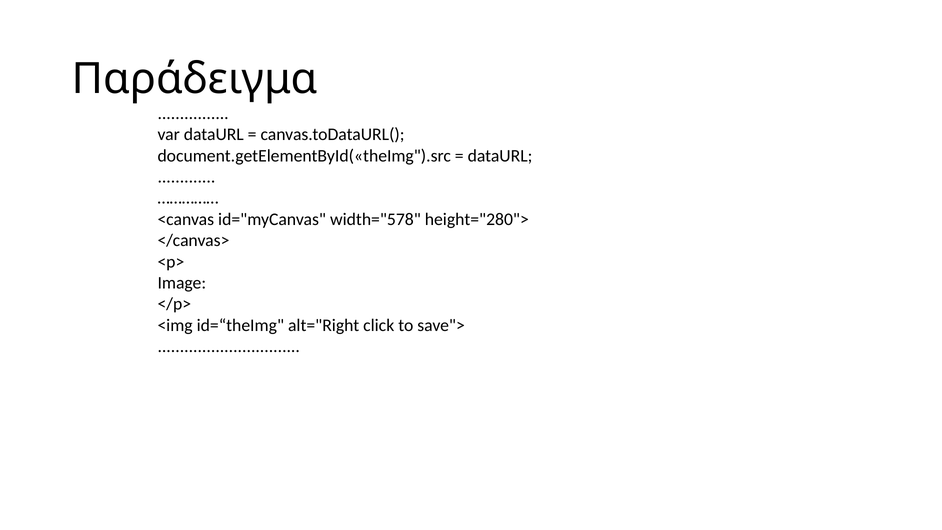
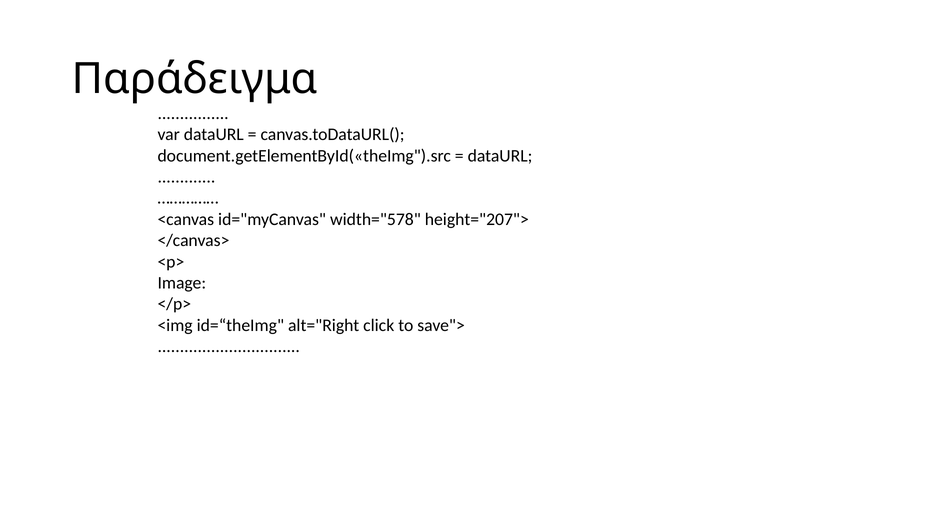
height="280">: height="280"> -> height="207">
